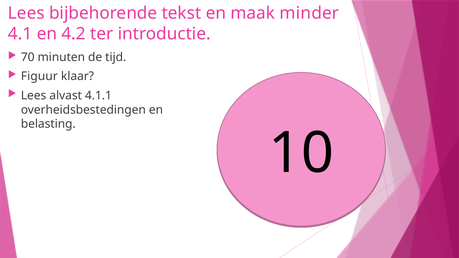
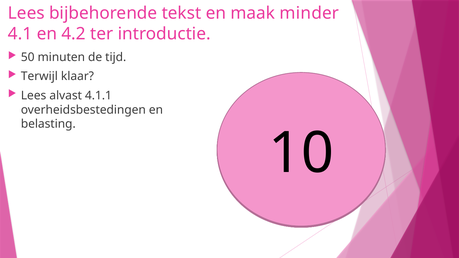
70: 70 -> 50
Figuur: Figuur -> Terwijl
